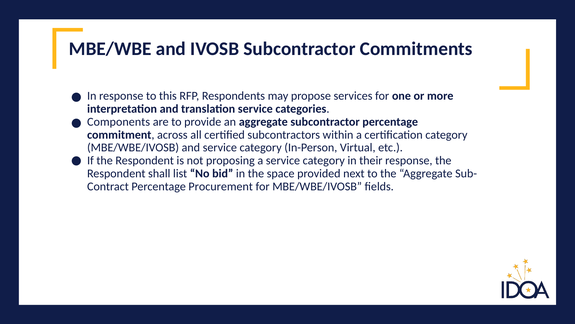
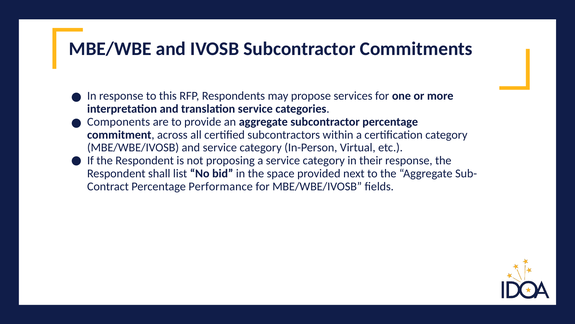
Procurement: Procurement -> Performance
